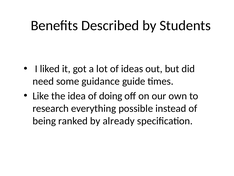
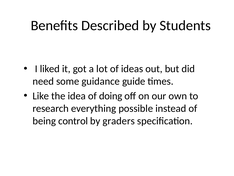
ranked: ranked -> control
already: already -> graders
